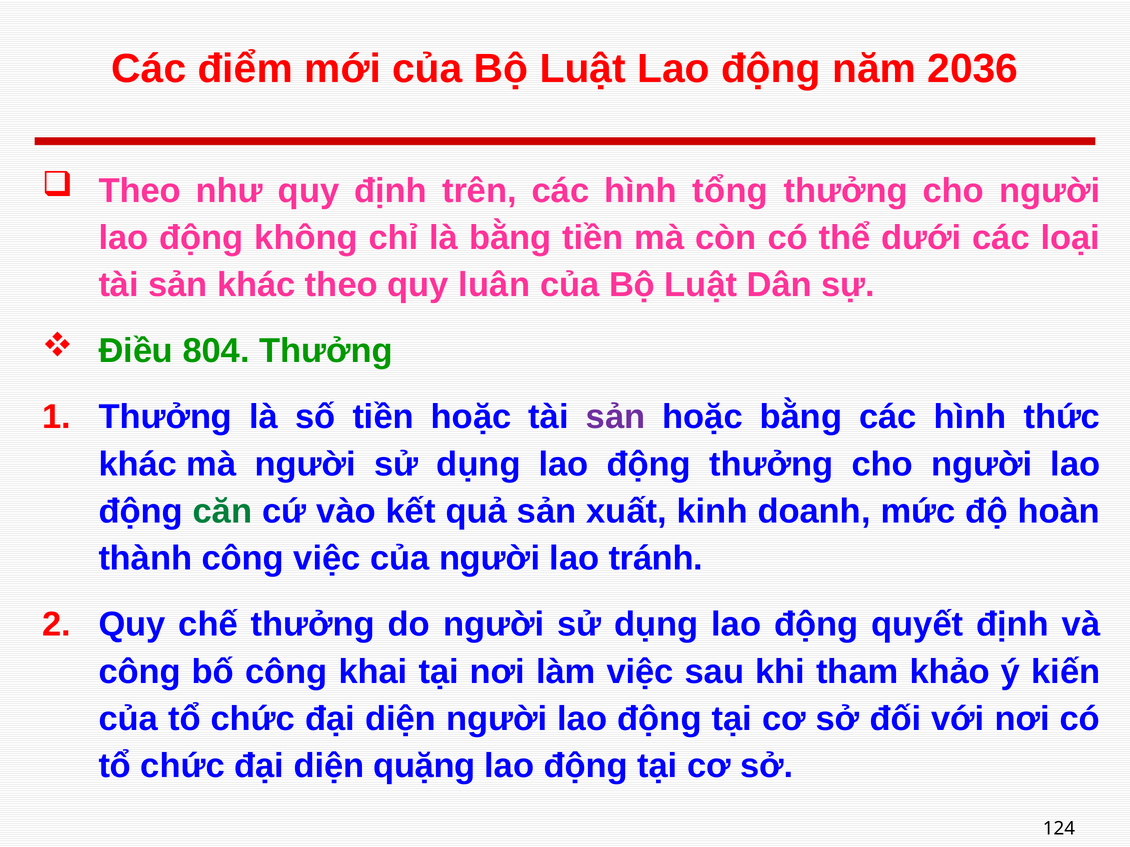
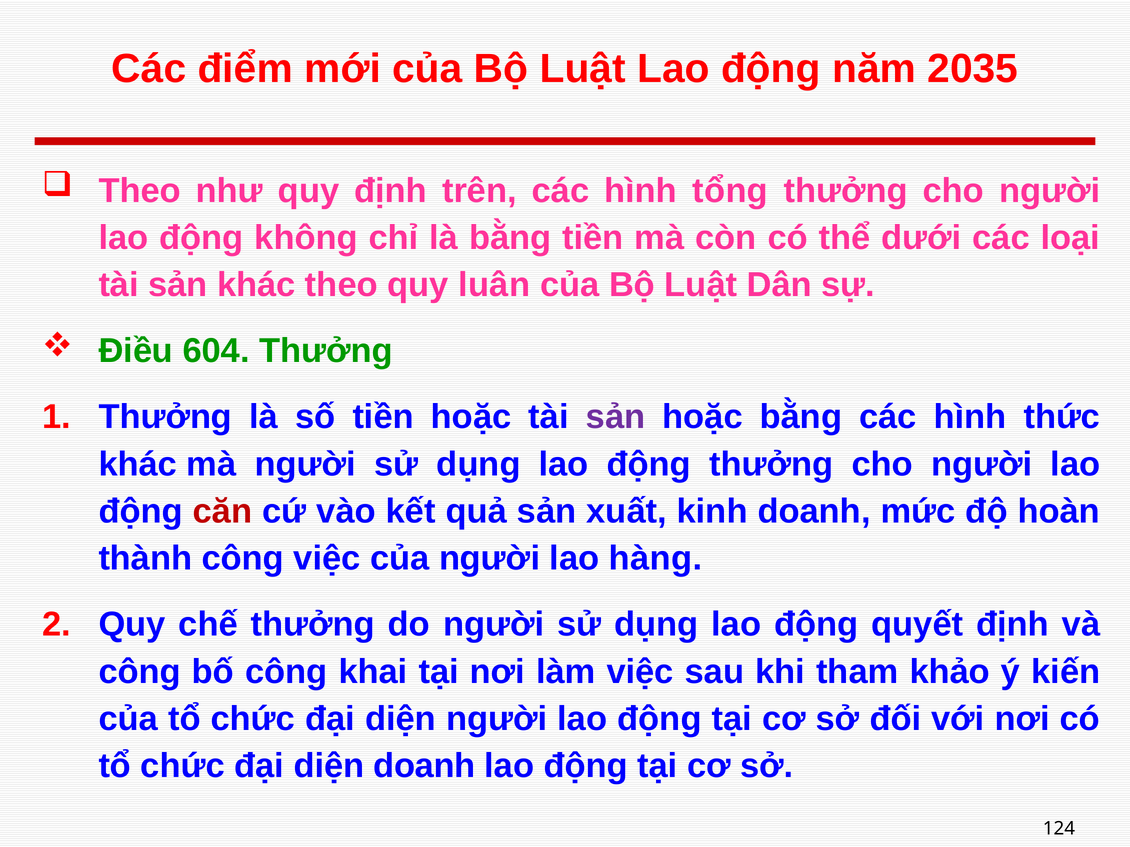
2036: 2036 -> 2035
804: 804 -> 604
căn colour: green -> red
tránh: tránh -> hàng
diện quặng: quặng -> doanh
